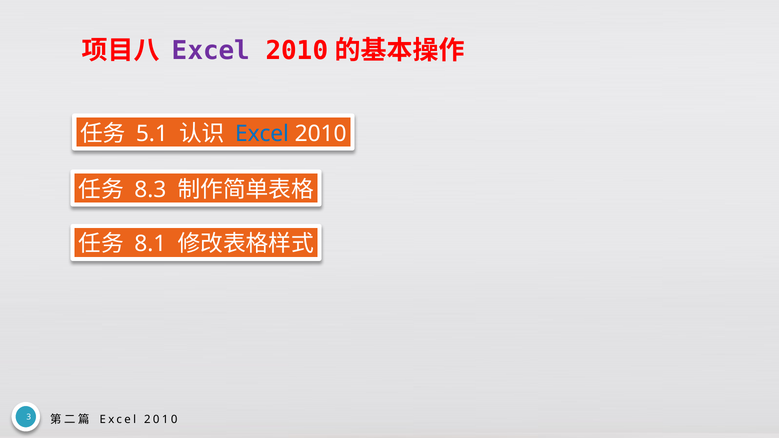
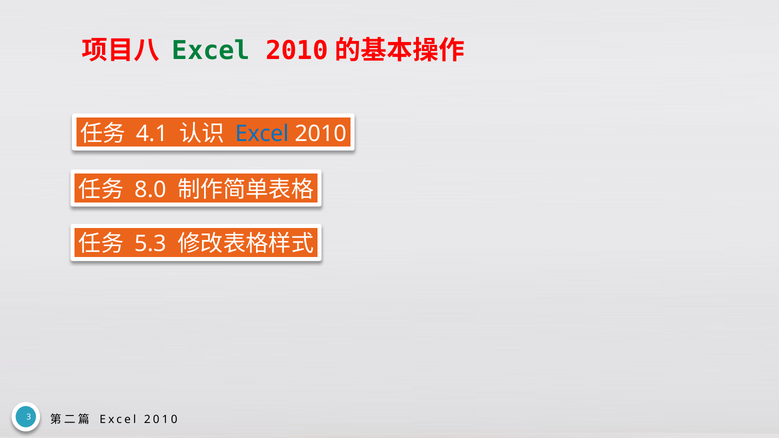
Excel at (211, 50) colour: purple -> green
5.1: 5.1 -> 4.1
8.3: 8.3 -> 8.0
8.1: 8.1 -> 5.3
